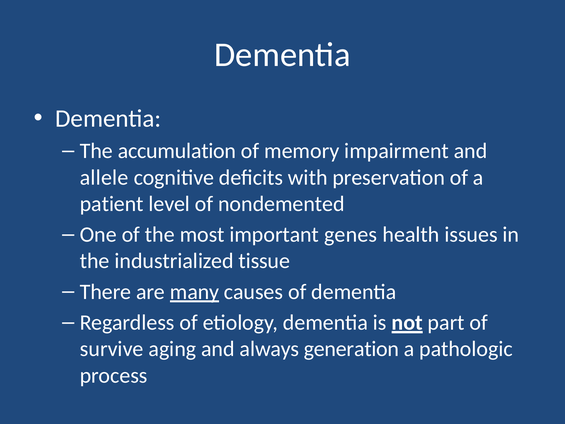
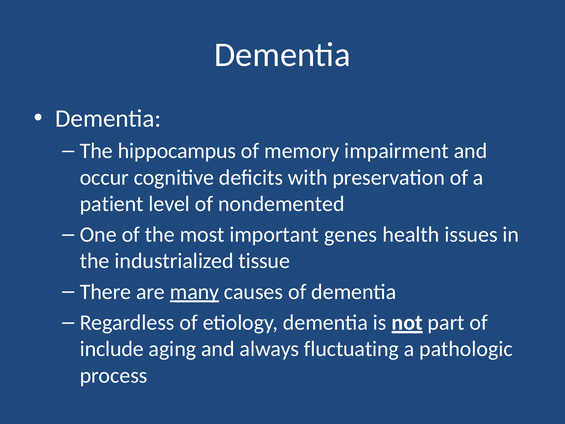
accumulation: accumulation -> hippocampus
allele: allele -> occur
survive: survive -> include
generation: generation -> fluctuating
